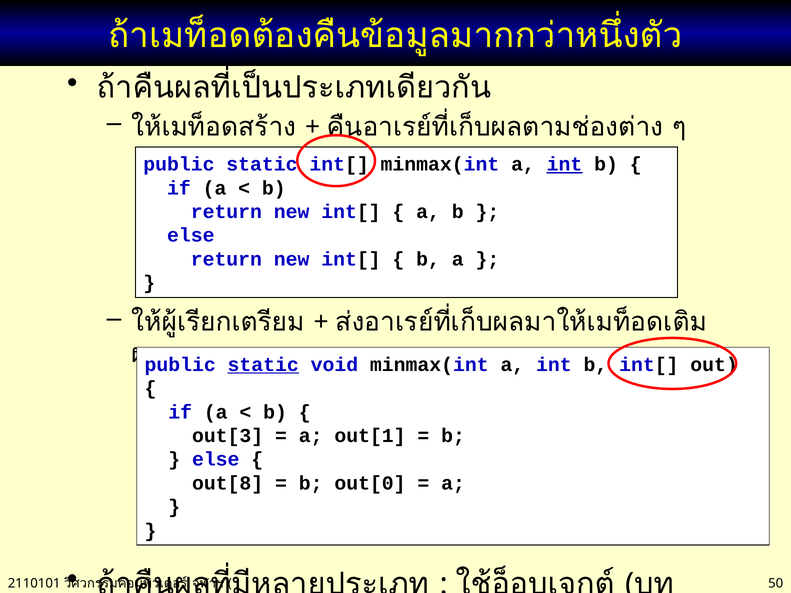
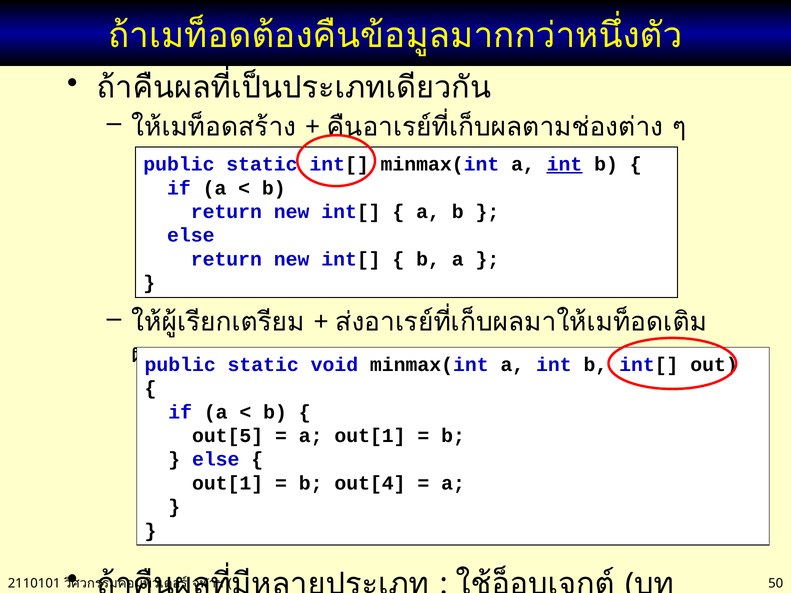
static at (263, 365) underline: present -> none
out[3: out[3 -> out[5
out[8 at (228, 483): out[8 -> out[1
out[0: out[0 -> out[4
